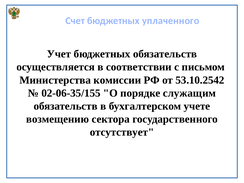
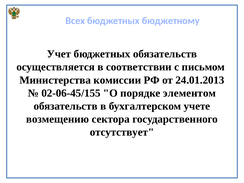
Счет: Счет -> Всех
уплаченного: уплаченного -> бюджетному
53.10.2542: 53.10.2542 -> 24.01.2013
02-06-35/155: 02-06-35/155 -> 02-06-45/155
служащим: служащим -> элементом
